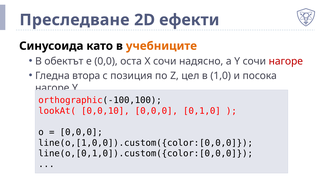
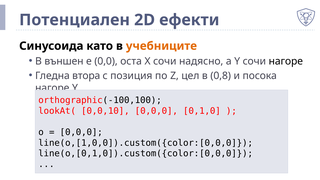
Преследване: Преследване -> Потенциален
обектът: обектът -> външен
нагоре at (286, 61) colour: red -> black
1,0: 1,0 -> 0,8
